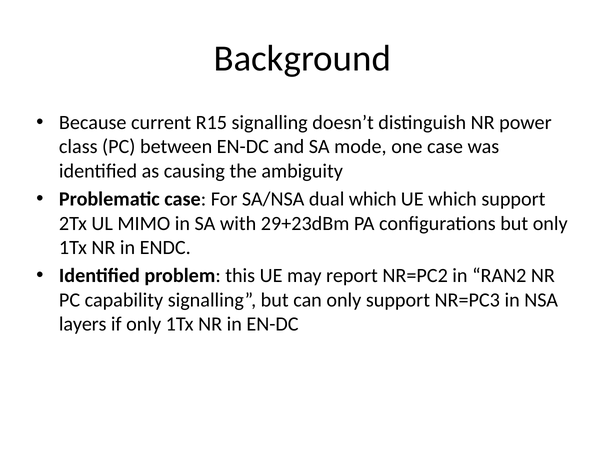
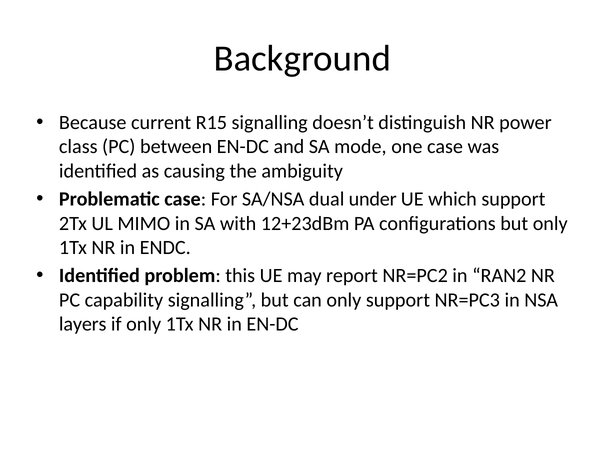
dual which: which -> under
29+23dBm: 29+23dBm -> 12+23dBm
